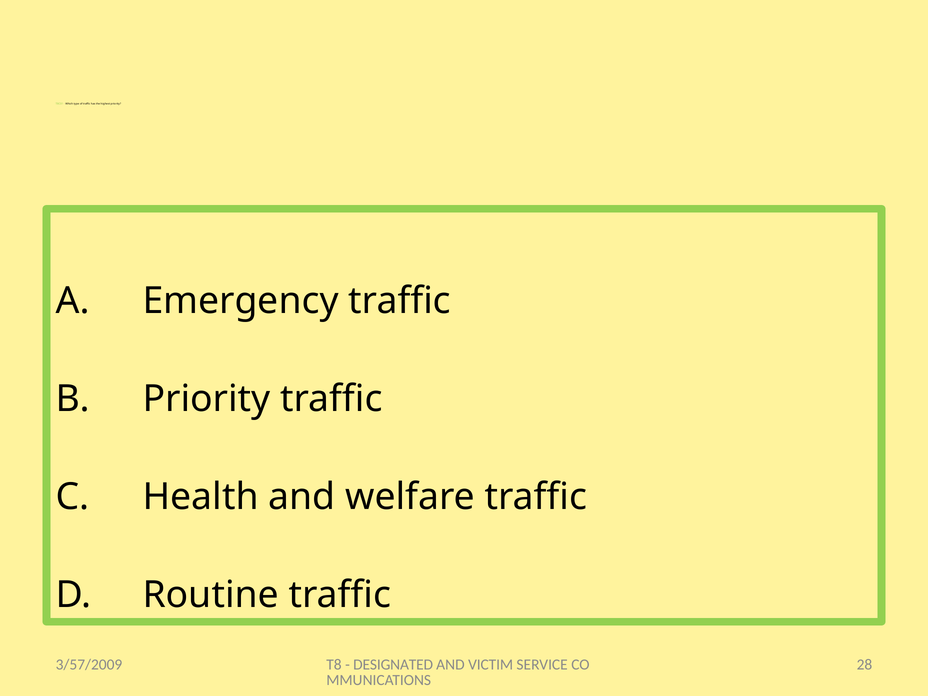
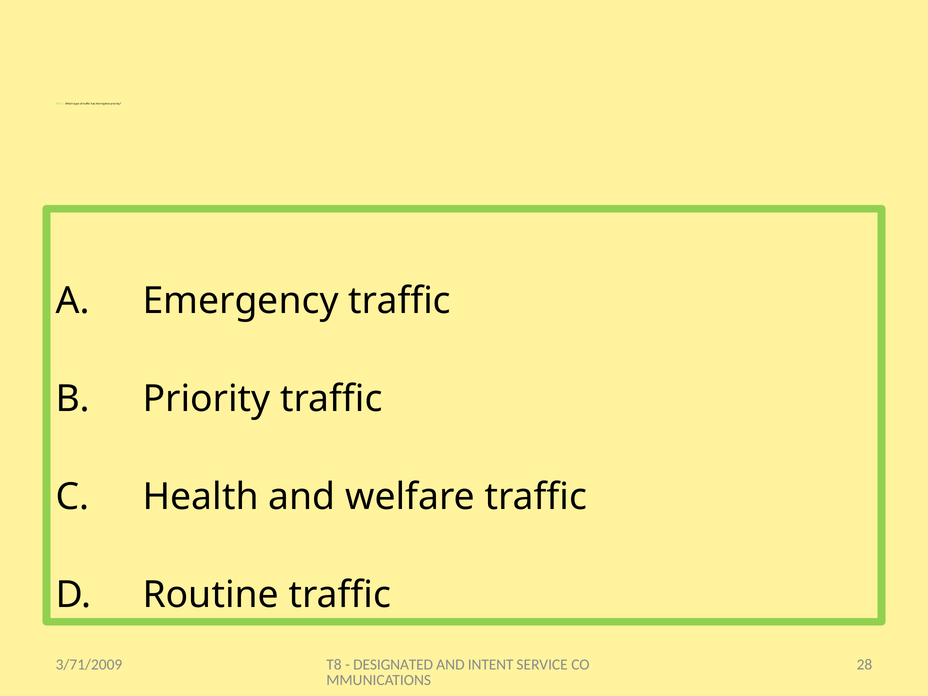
VICTIM: VICTIM -> INTENT
3/57/2009: 3/57/2009 -> 3/71/2009
